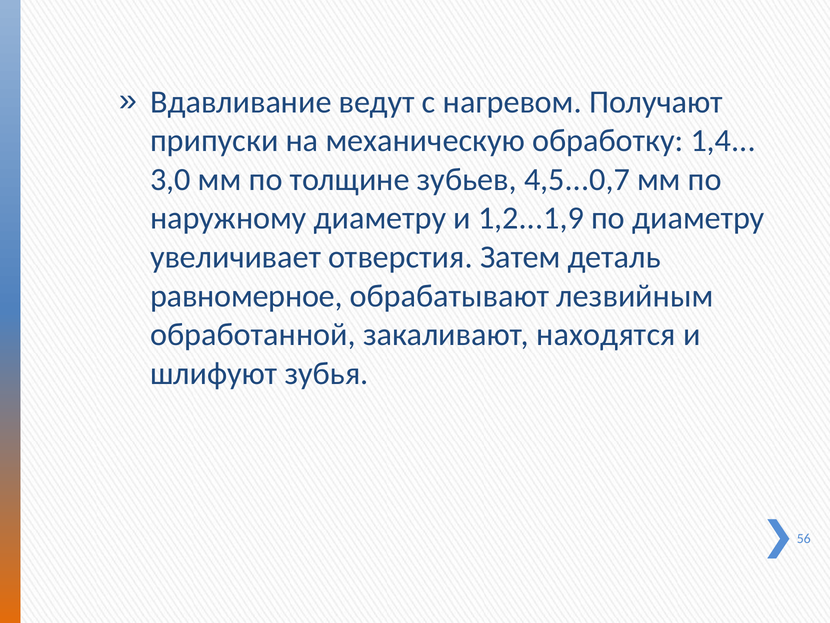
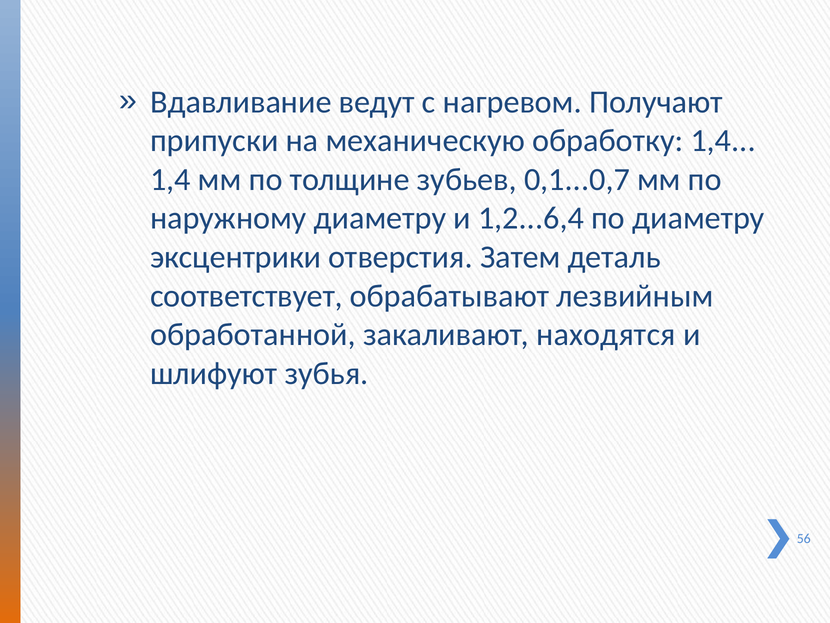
3,0 at (170, 179): 3,0 -> 1,4
4,5...0,7: 4,5...0,7 -> 0,1...0,7
1,2...1,9: 1,2...1,9 -> 1,2...6,4
увеличивает: увеличивает -> эксцентрики
равномерное: равномерное -> соответствует
